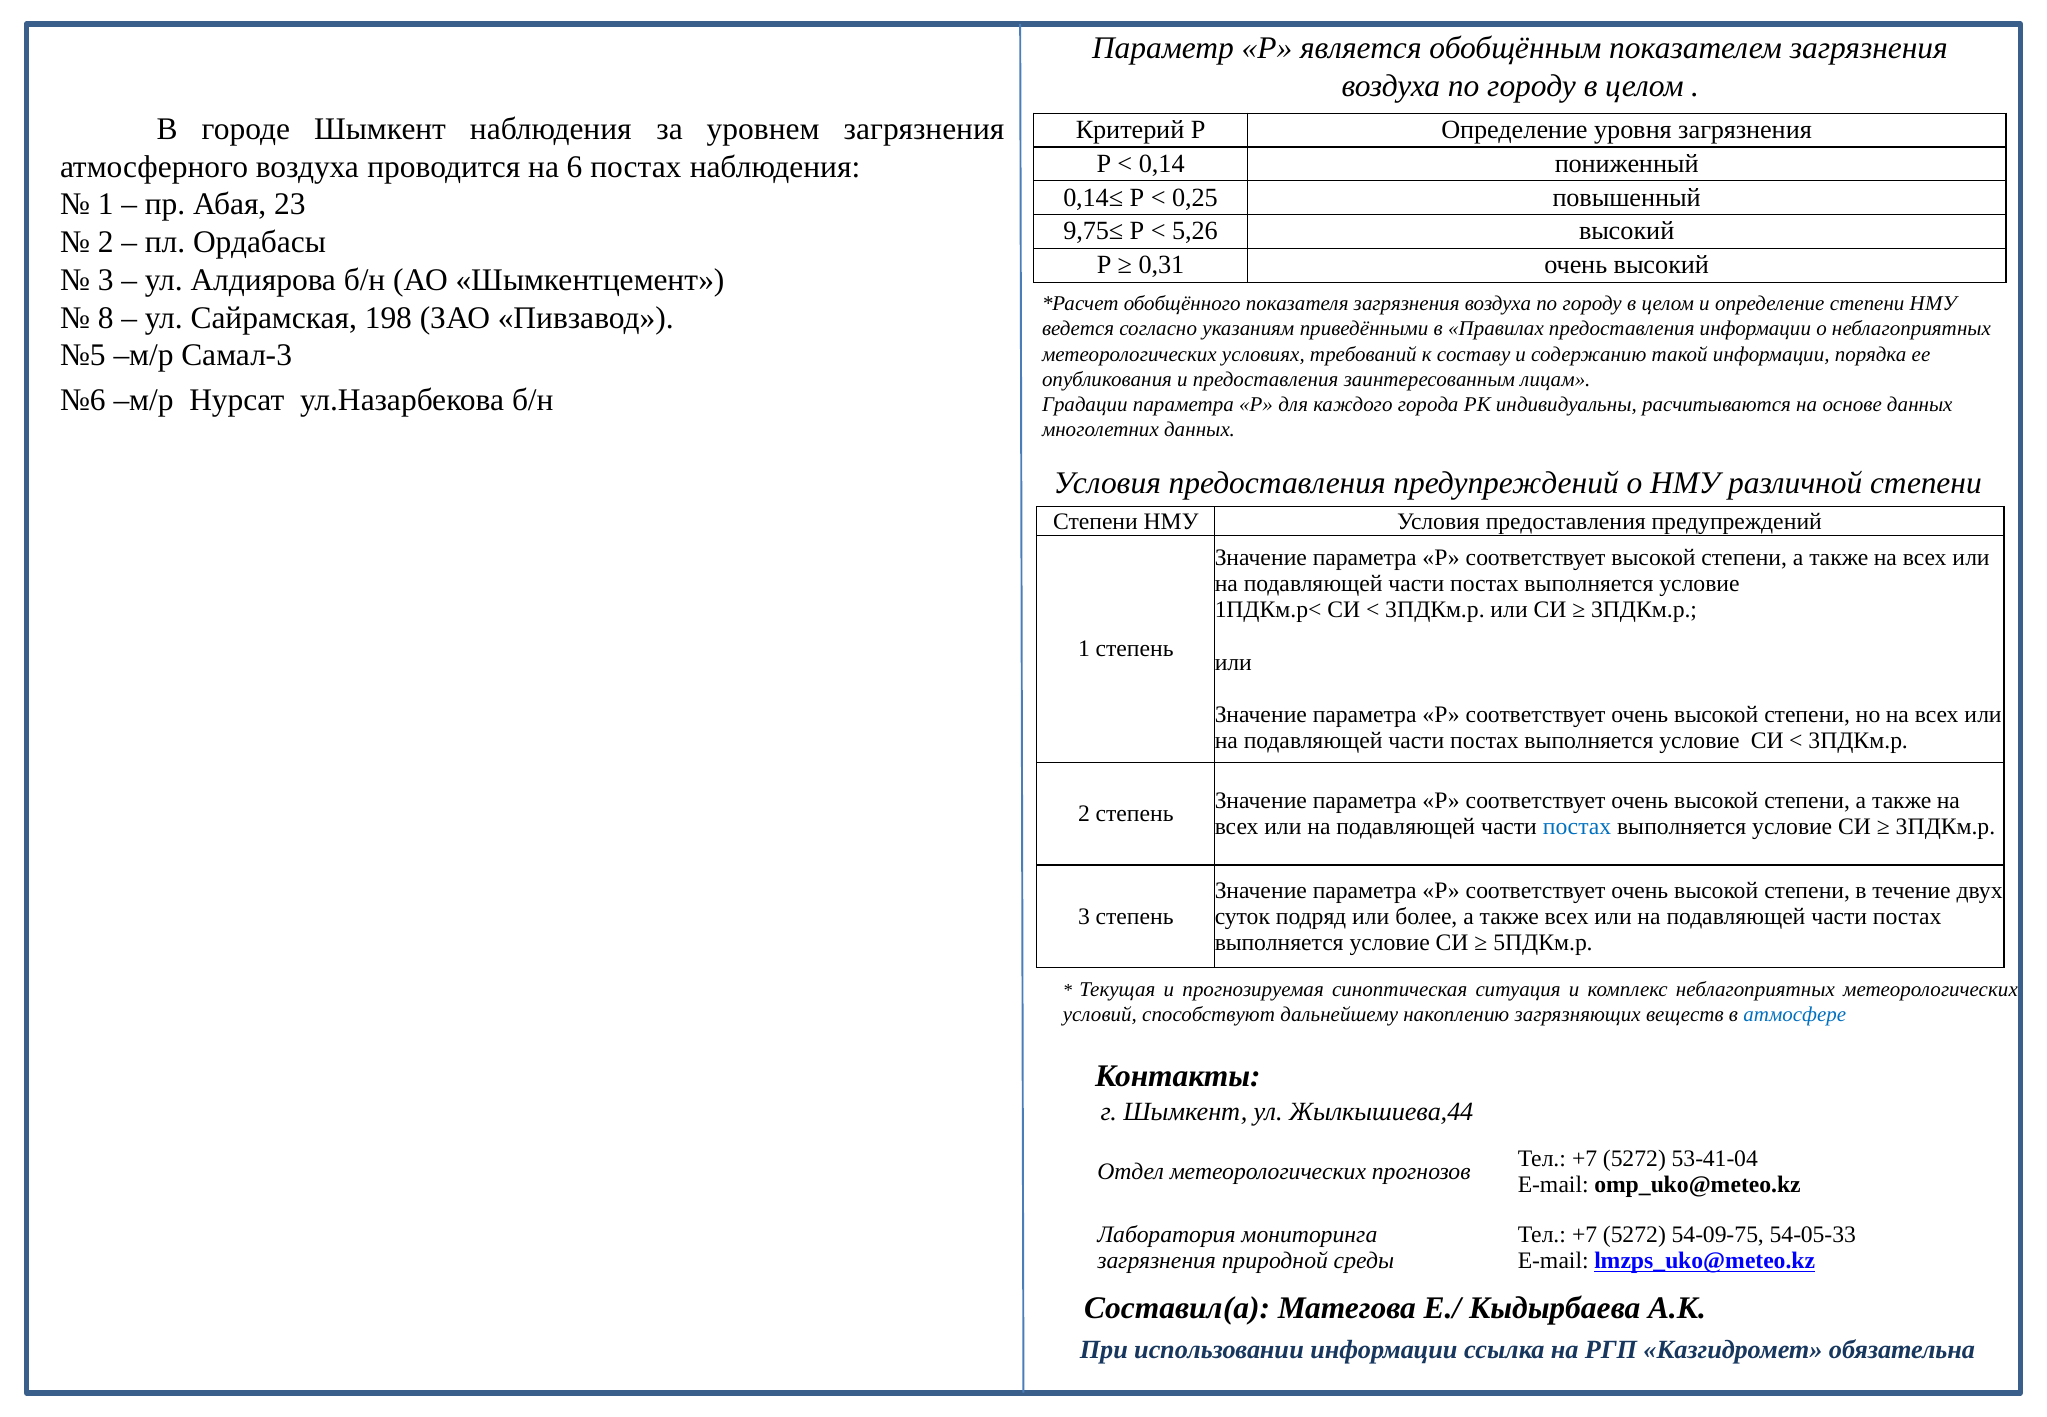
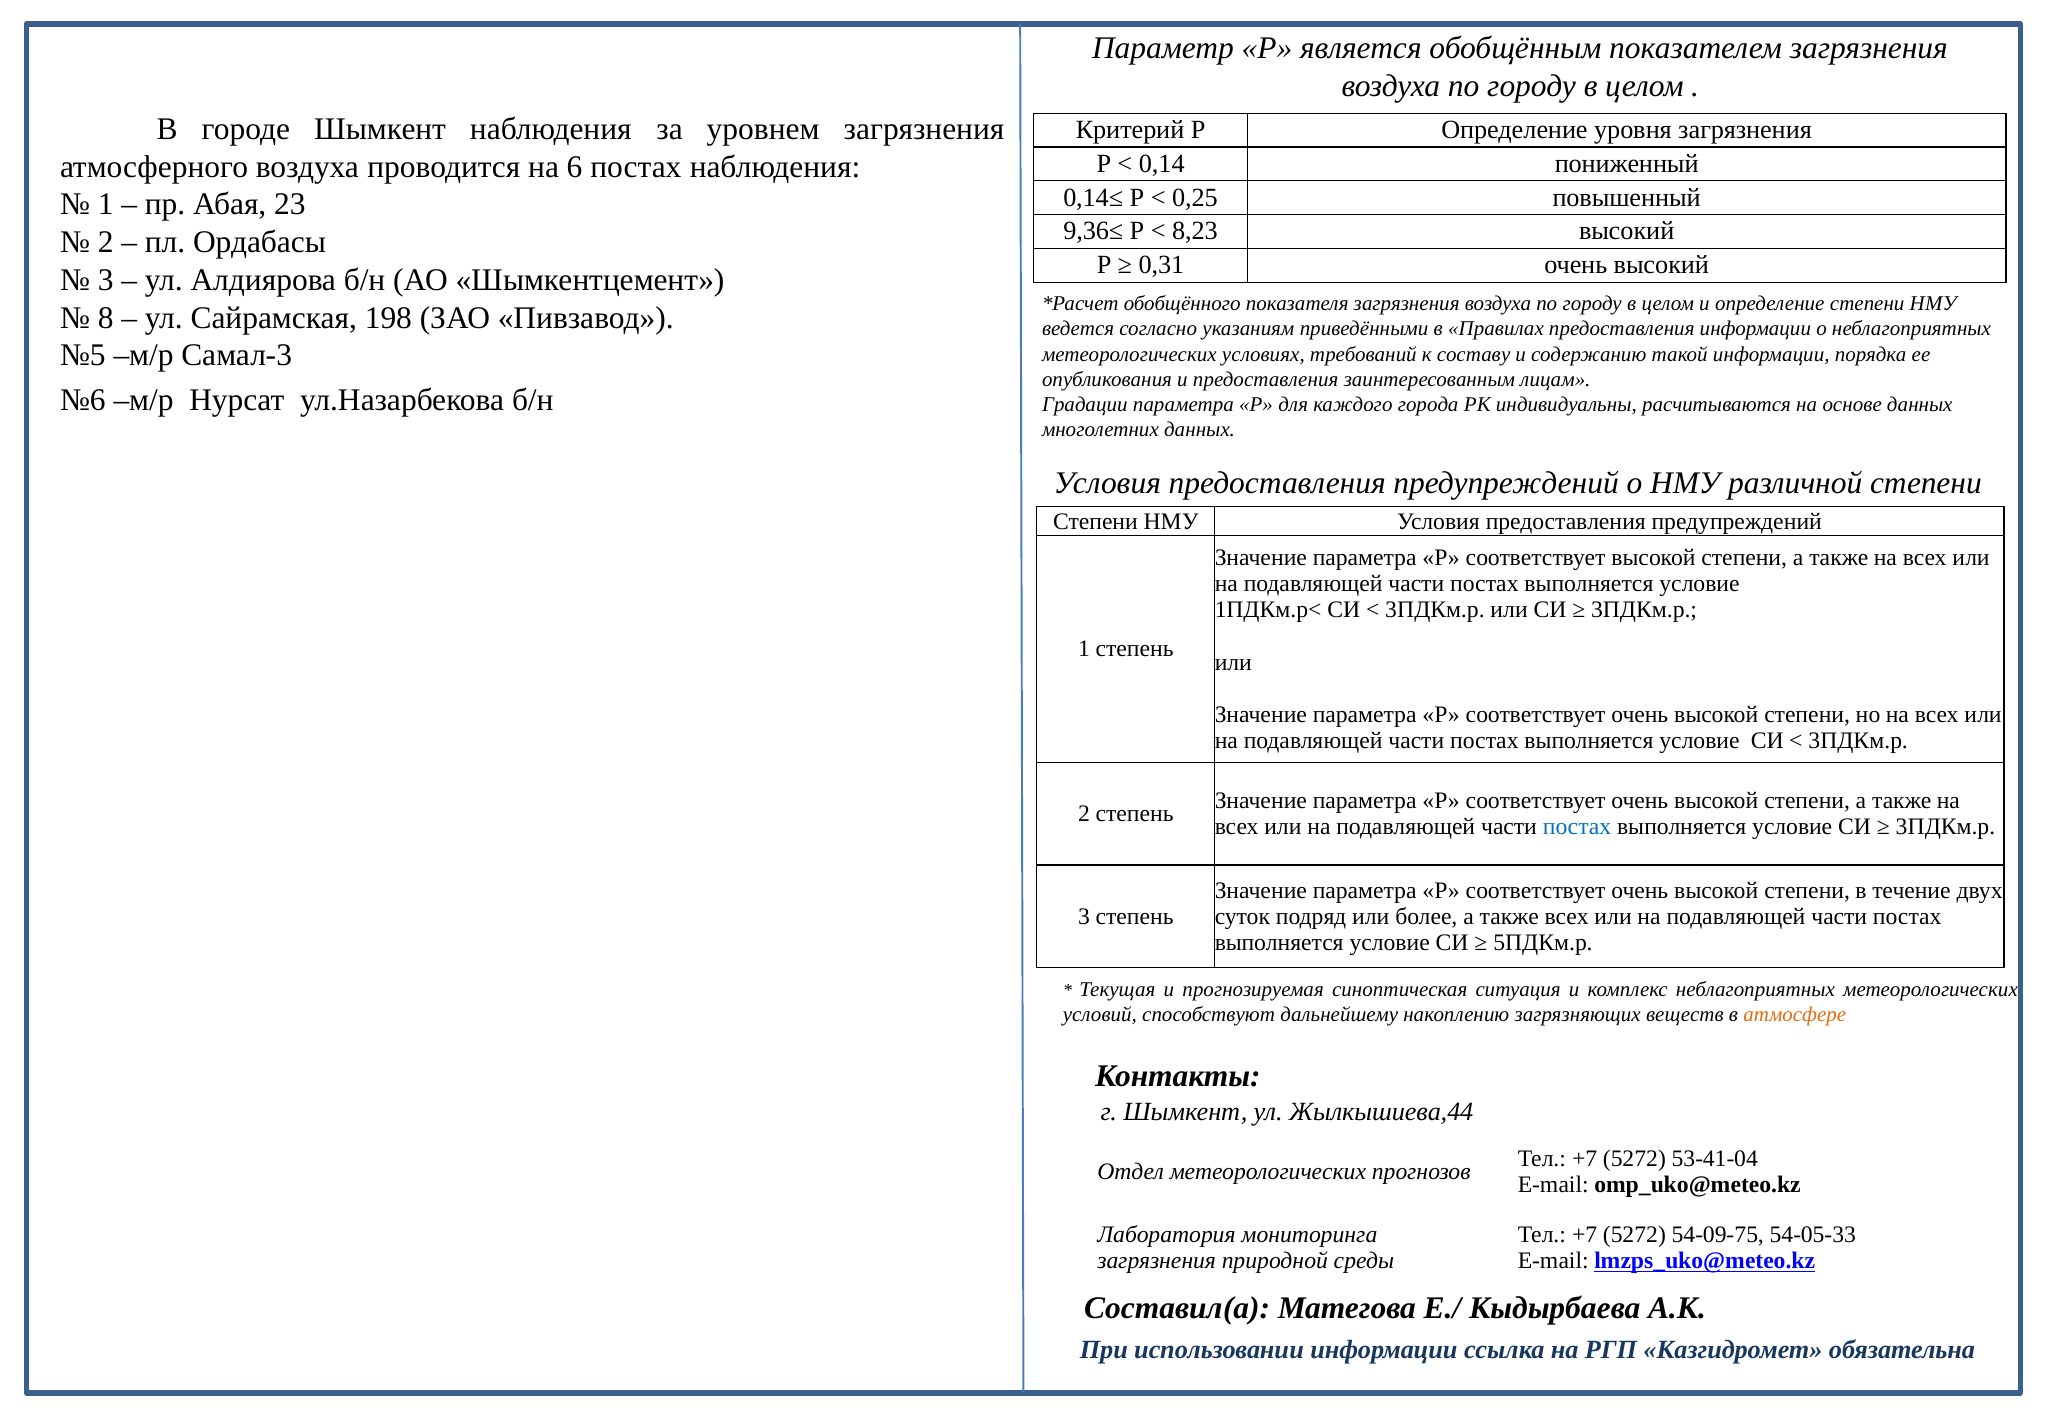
9,75≤: 9,75≤ -> 9,36≤
5,26: 5,26 -> 8,23
атмосфере colour: blue -> orange
